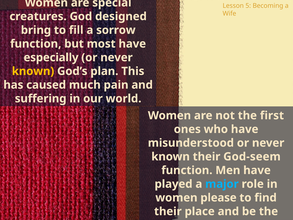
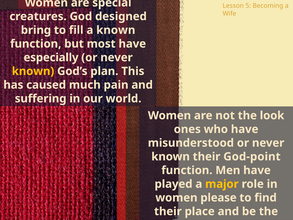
a sorrow: sorrow -> known
first: first -> look
God-seem: God-seem -> God-point
major colour: light blue -> yellow
